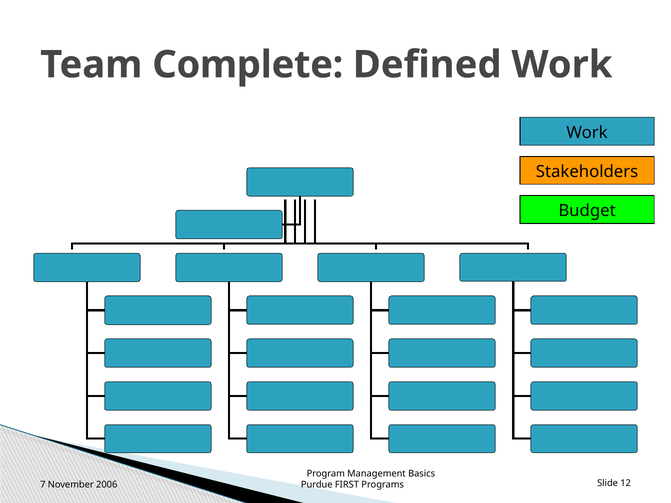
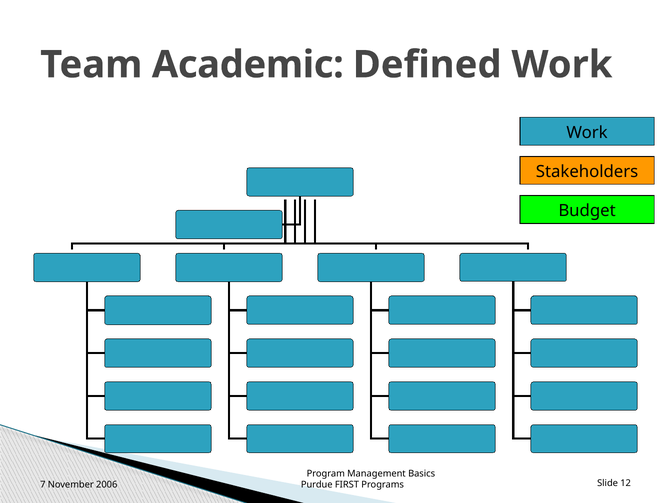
Complete: Complete -> Academic
